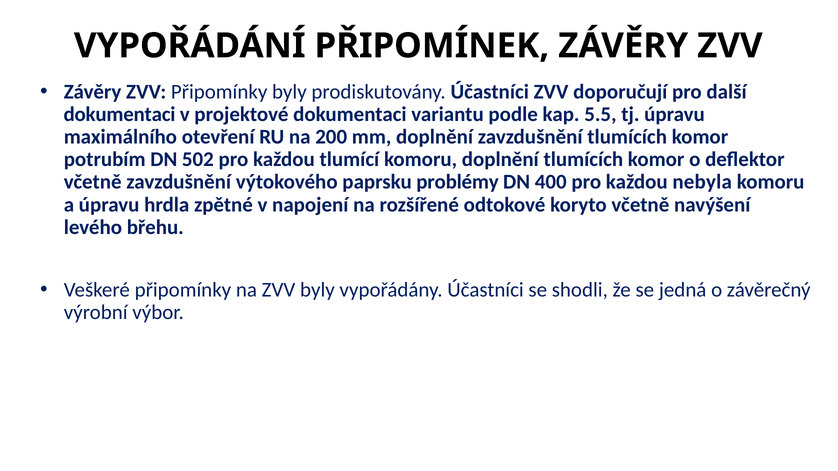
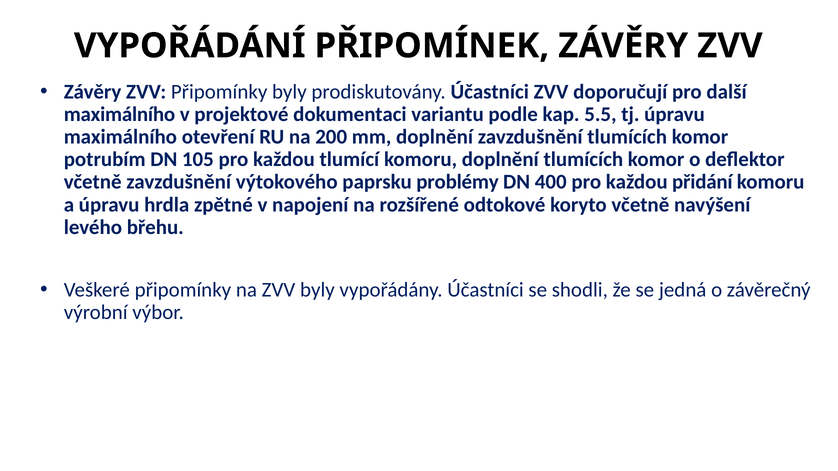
dokumentaci at (119, 114): dokumentaci -> maximálního
502: 502 -> 105
nebyla: nebyla -> přidání
